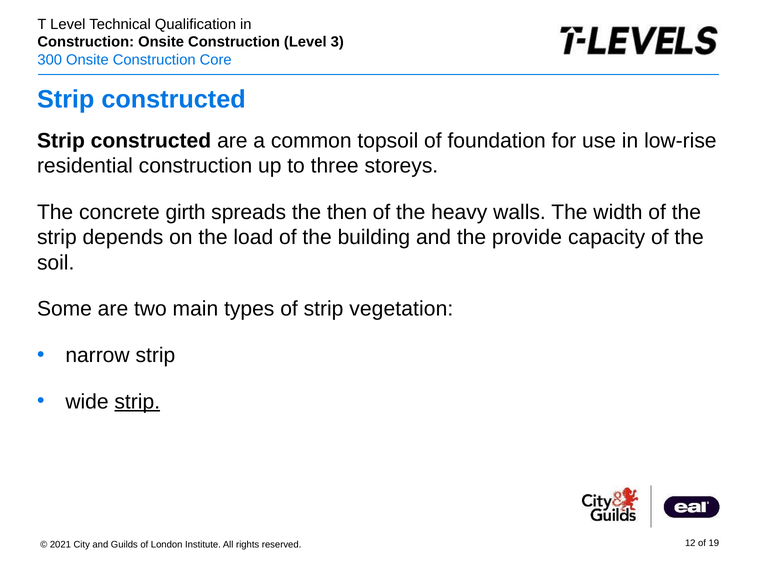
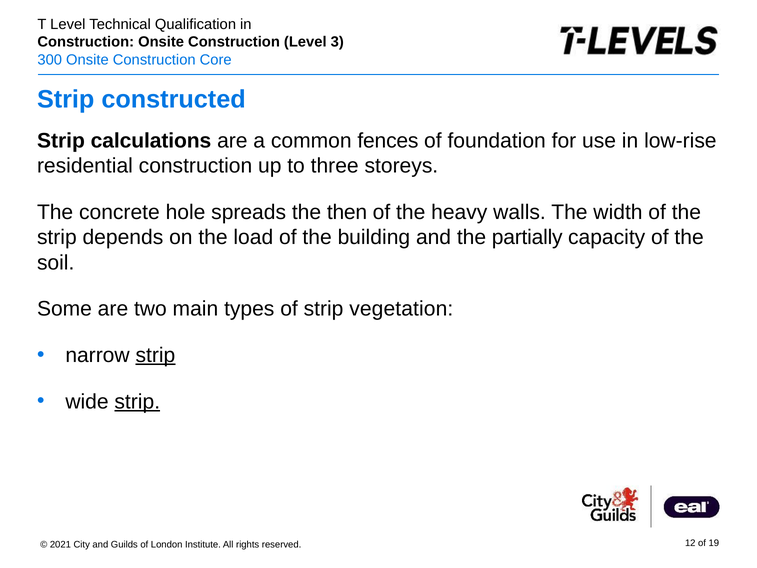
constructed at (151, 141): constructed -> calculations
topsoil: topsoil -> fences
girth: girth -> hole
provide: provide -> partially
strip at (155, 355) underline: none -> present
